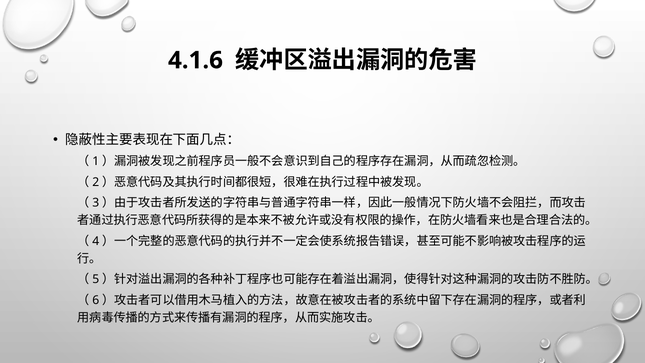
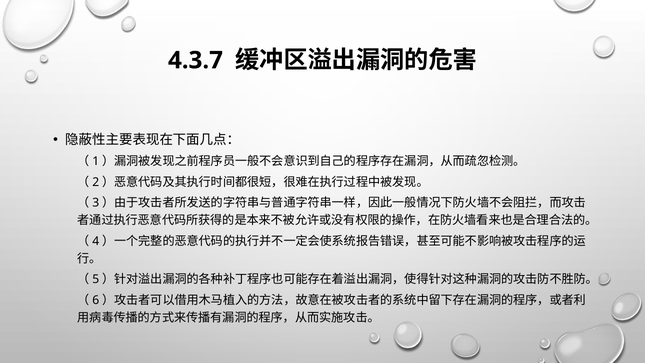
4.1.6: 4.1.6 -> 4.3.7
